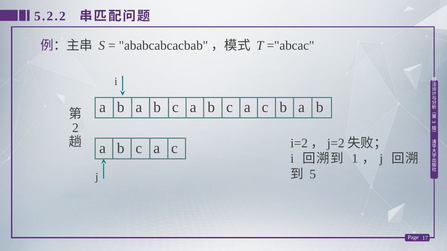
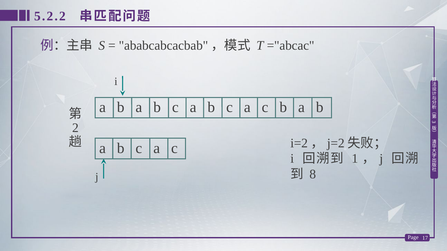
5: 5 -> 8
